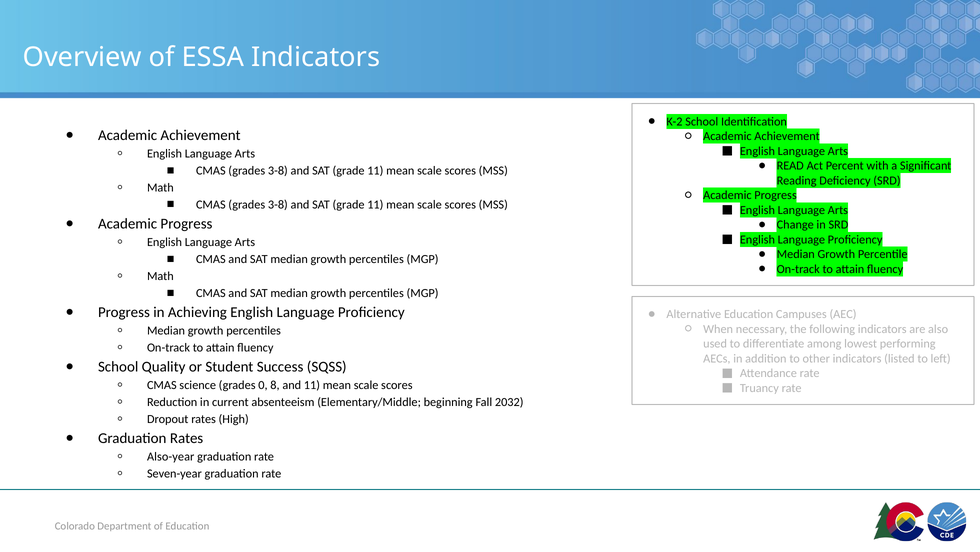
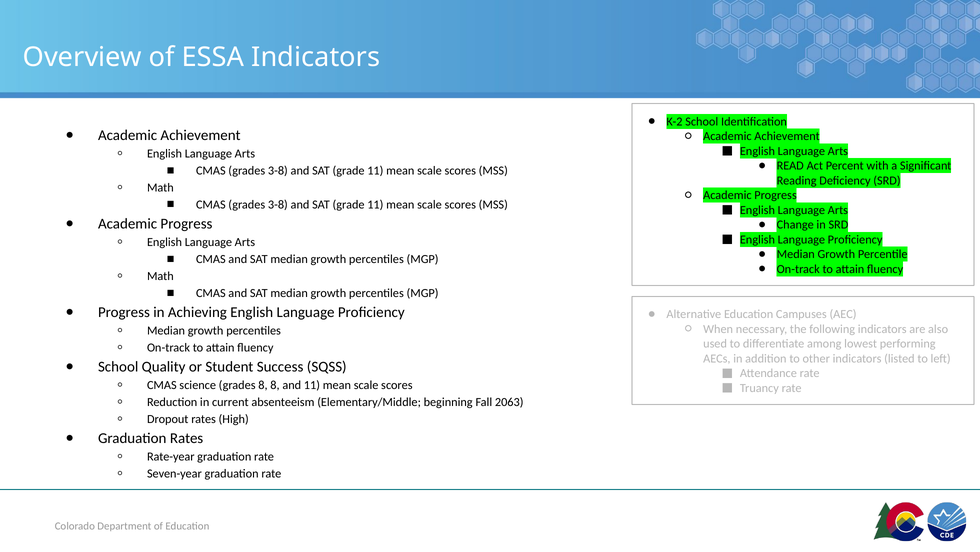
grades 0: 0 -> 8
2032: 2032 -> 2063
Also-year: Also-year -> Rate-year
